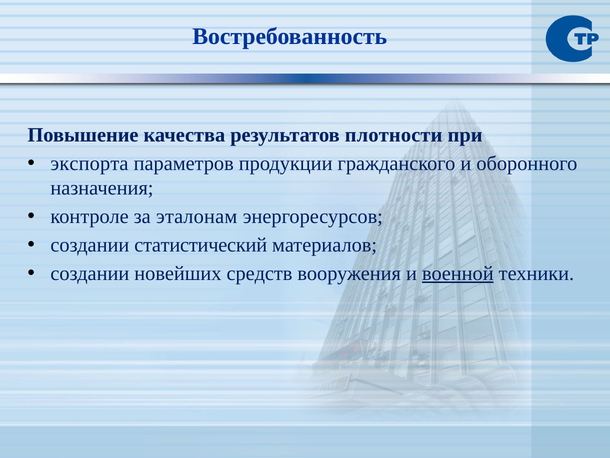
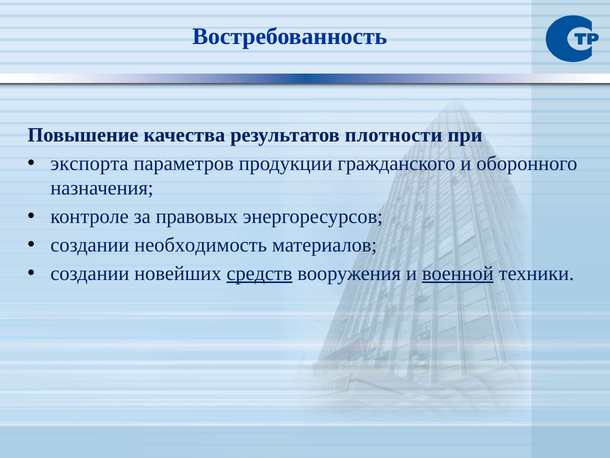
эталонам: эталонам -> правовых
статистический: статистический -> необходимость
средств underline: none -> present
